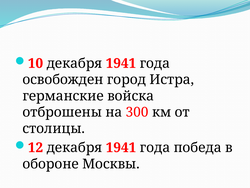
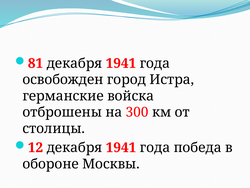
10: 10 -> 81
